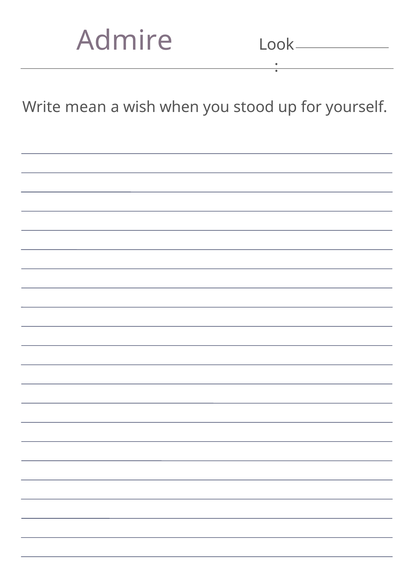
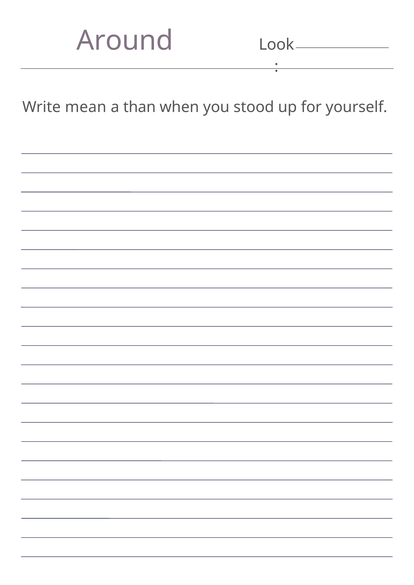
Admire: Admire -> Around
wish: wish -> than
